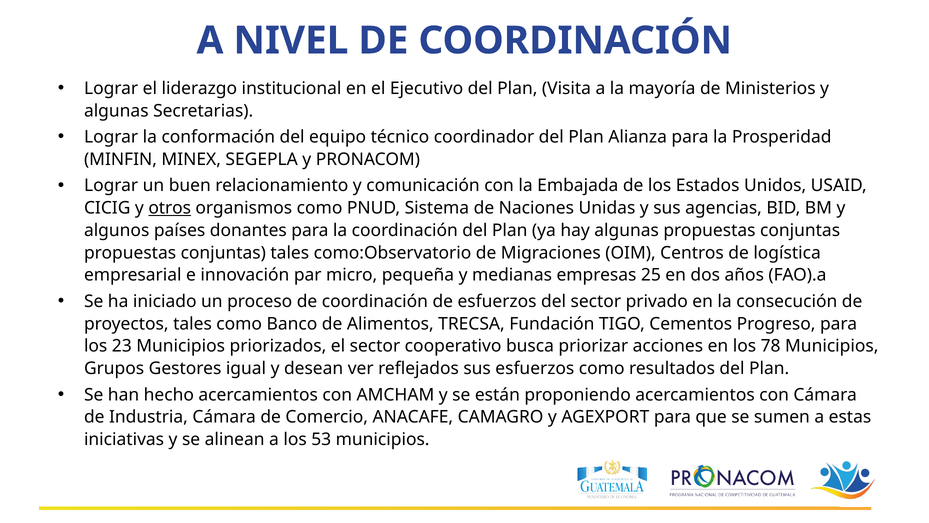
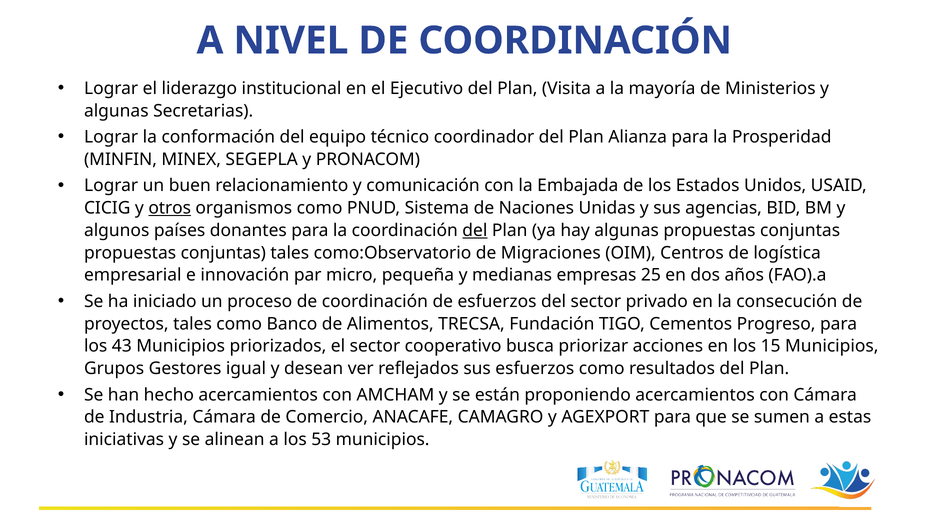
del at (475, 230) underline: none -> present
23: 23 -> 43
78: 78 -> 15
